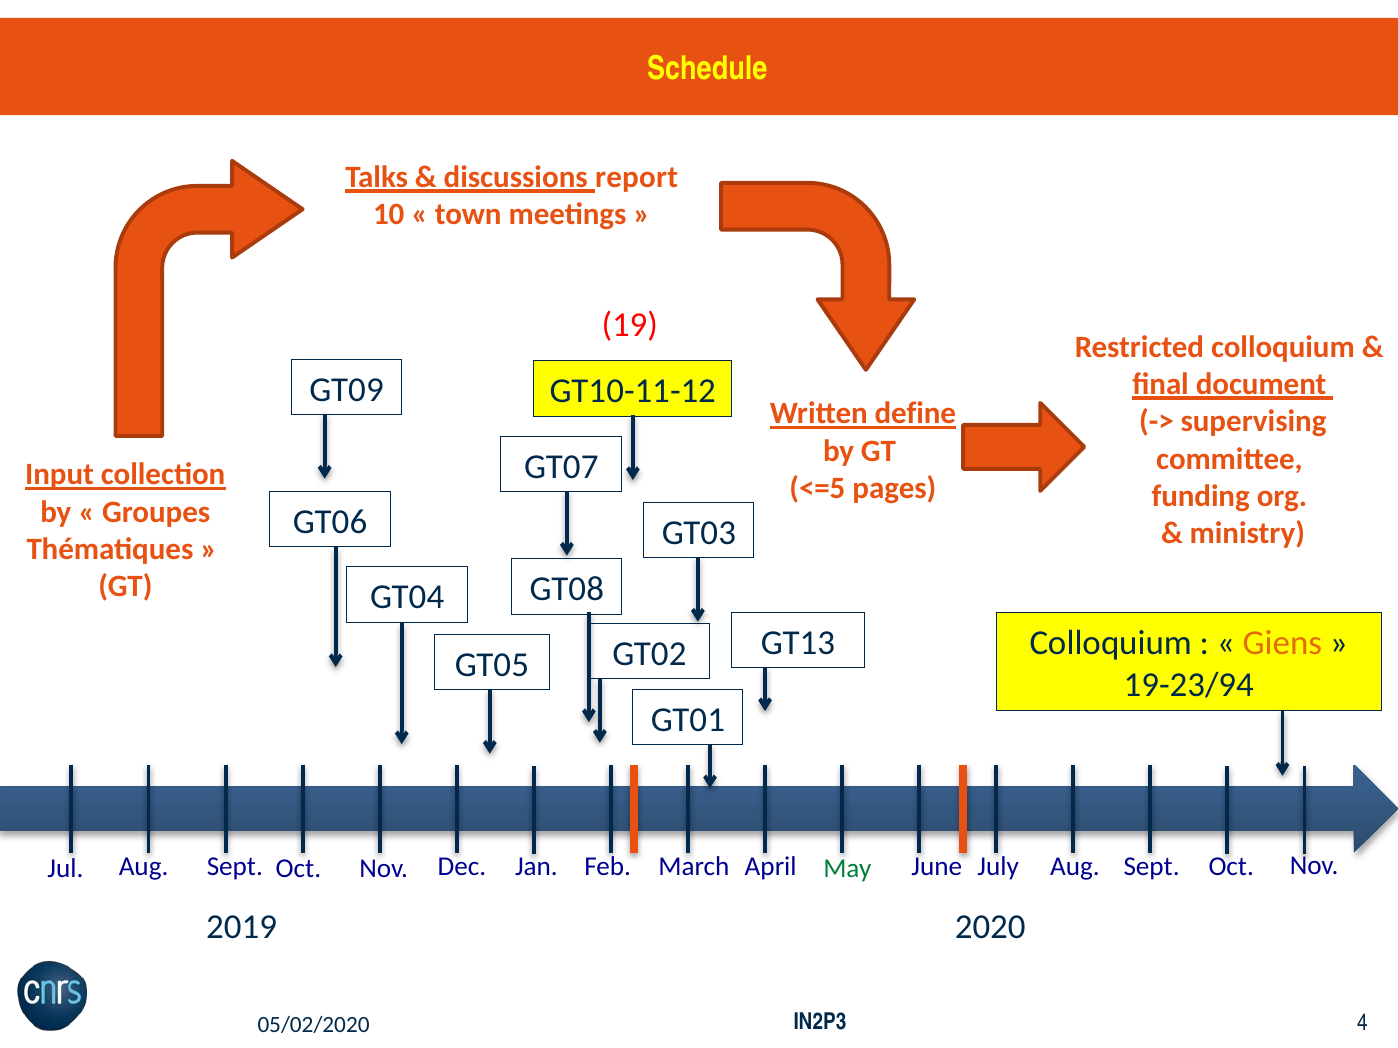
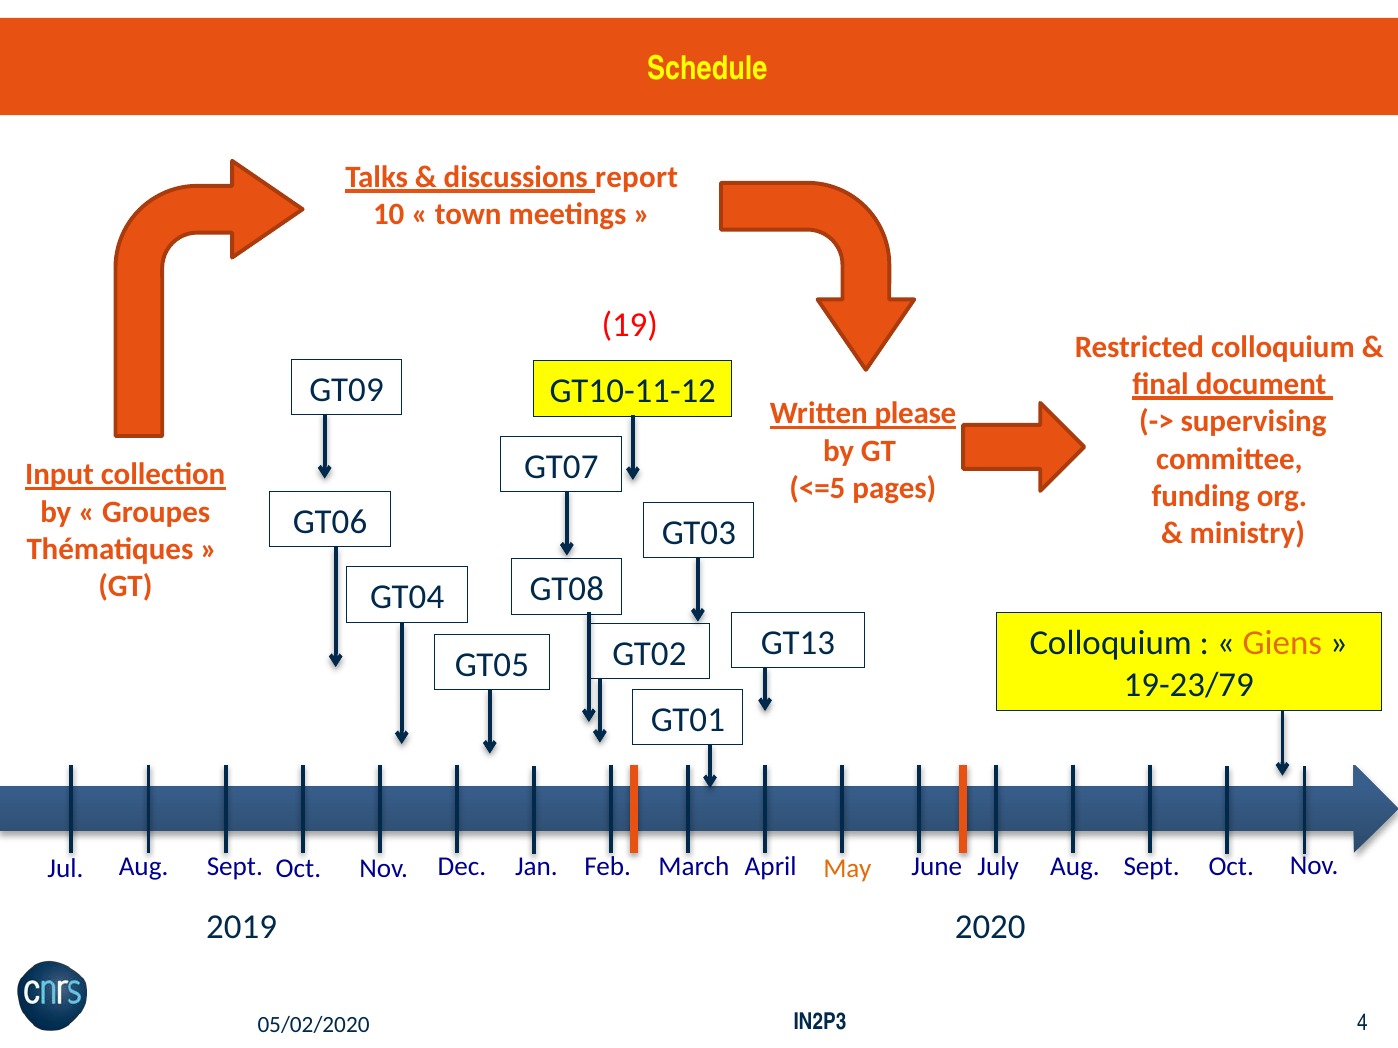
define: define -> please
19-23/94: 19-23/94 -> 19-23/79
May colour: green -> orange
